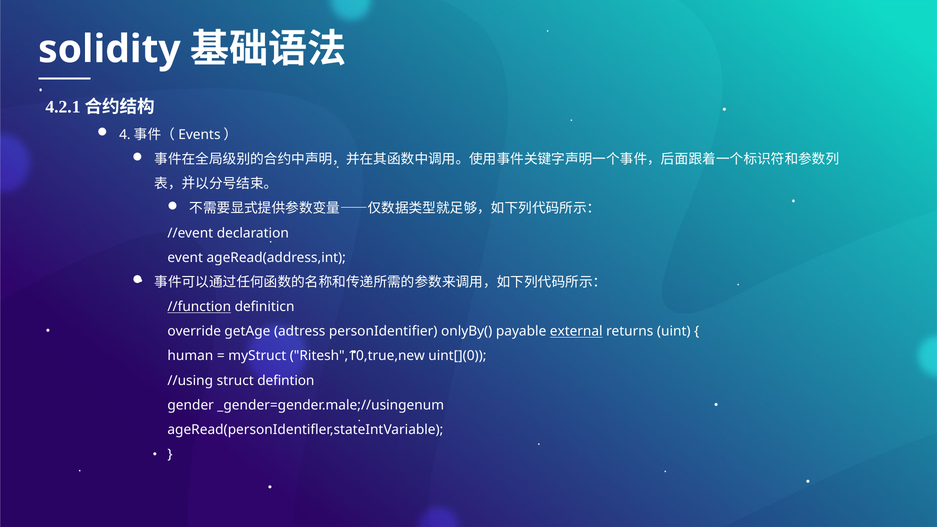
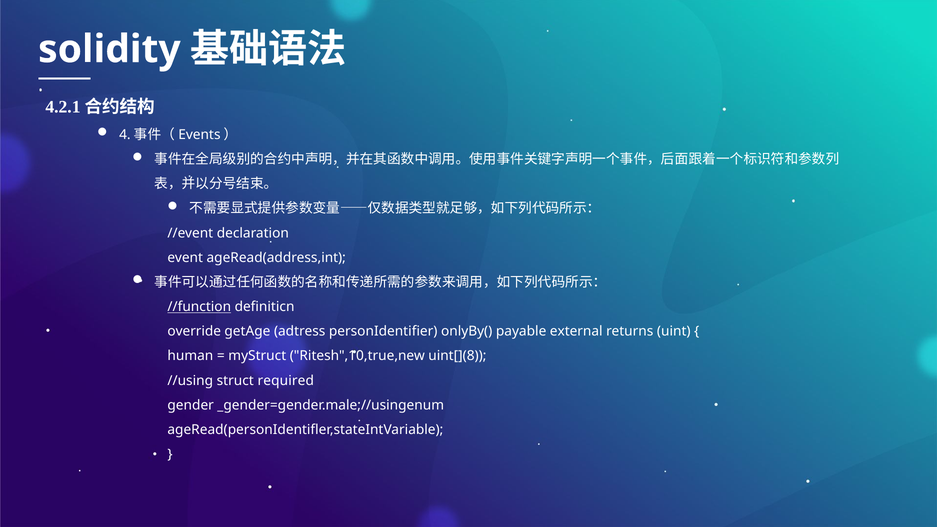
external underline: present -> none
uint[](0: uint[](0 -> uint[](8
defintion: defintion -> required
